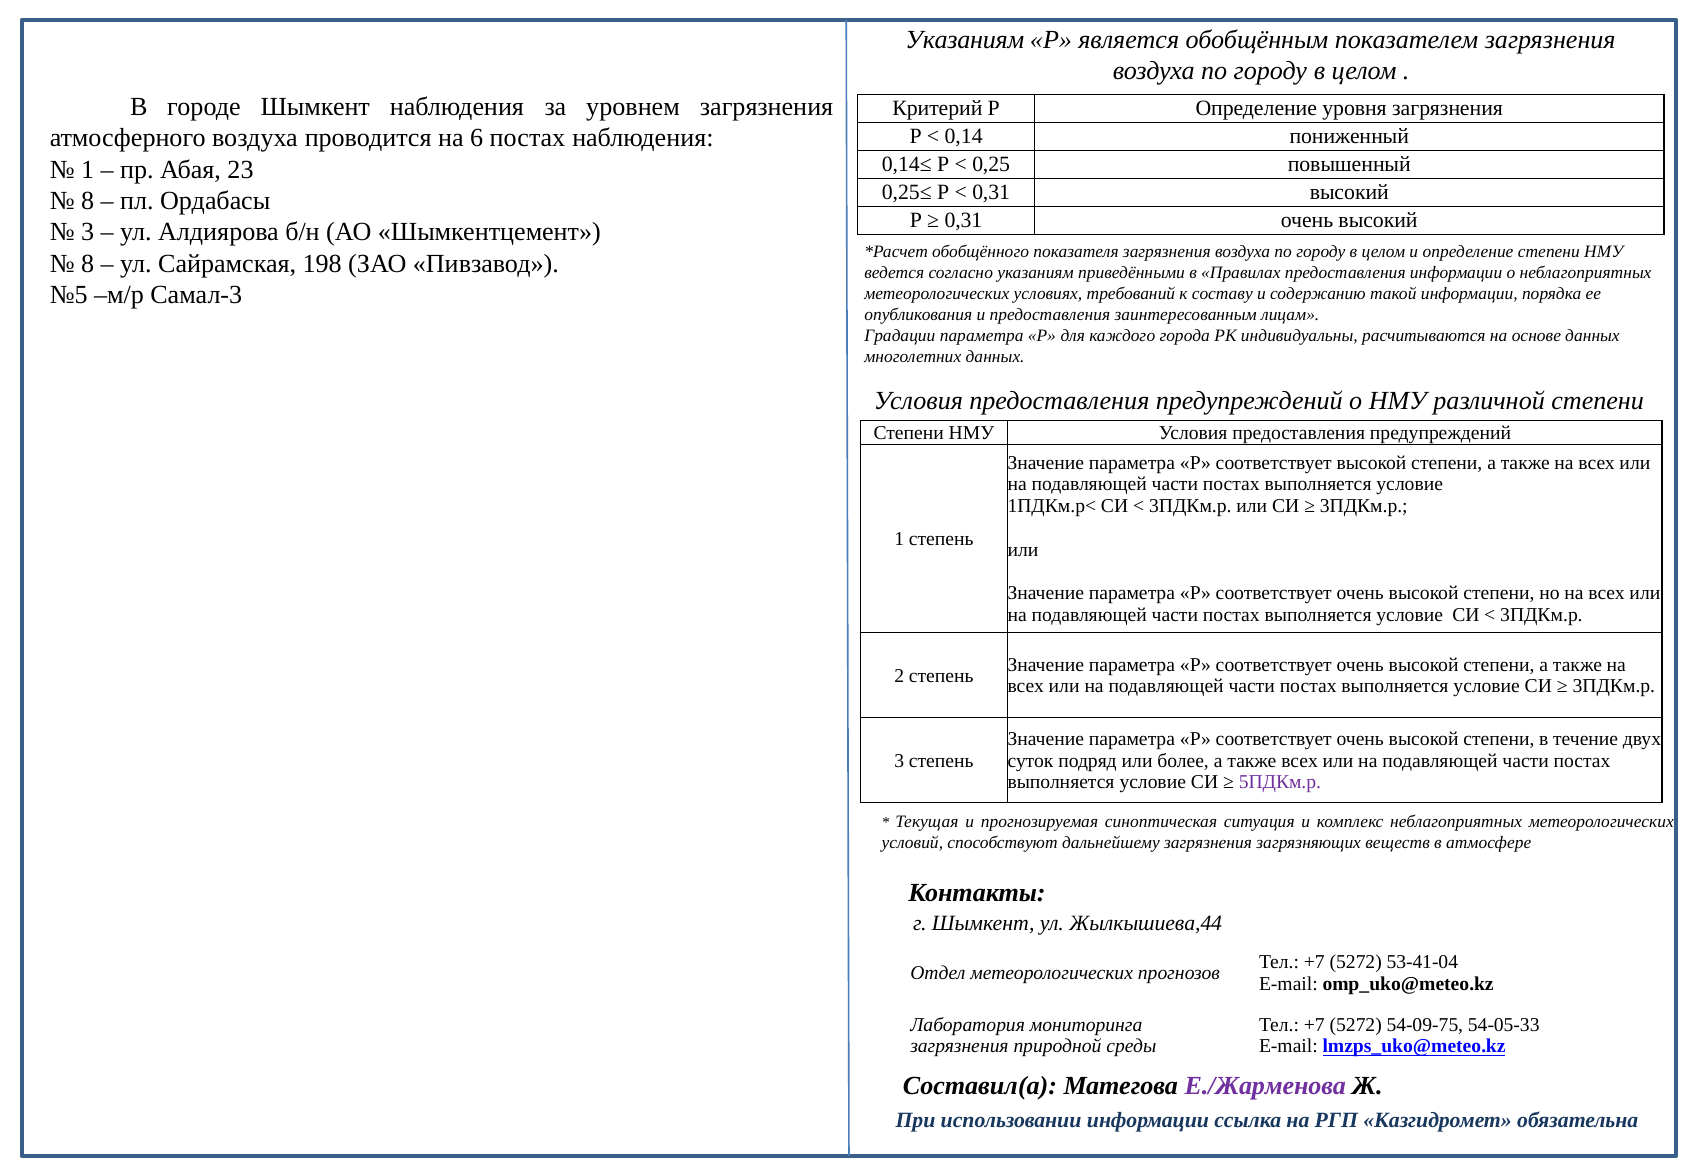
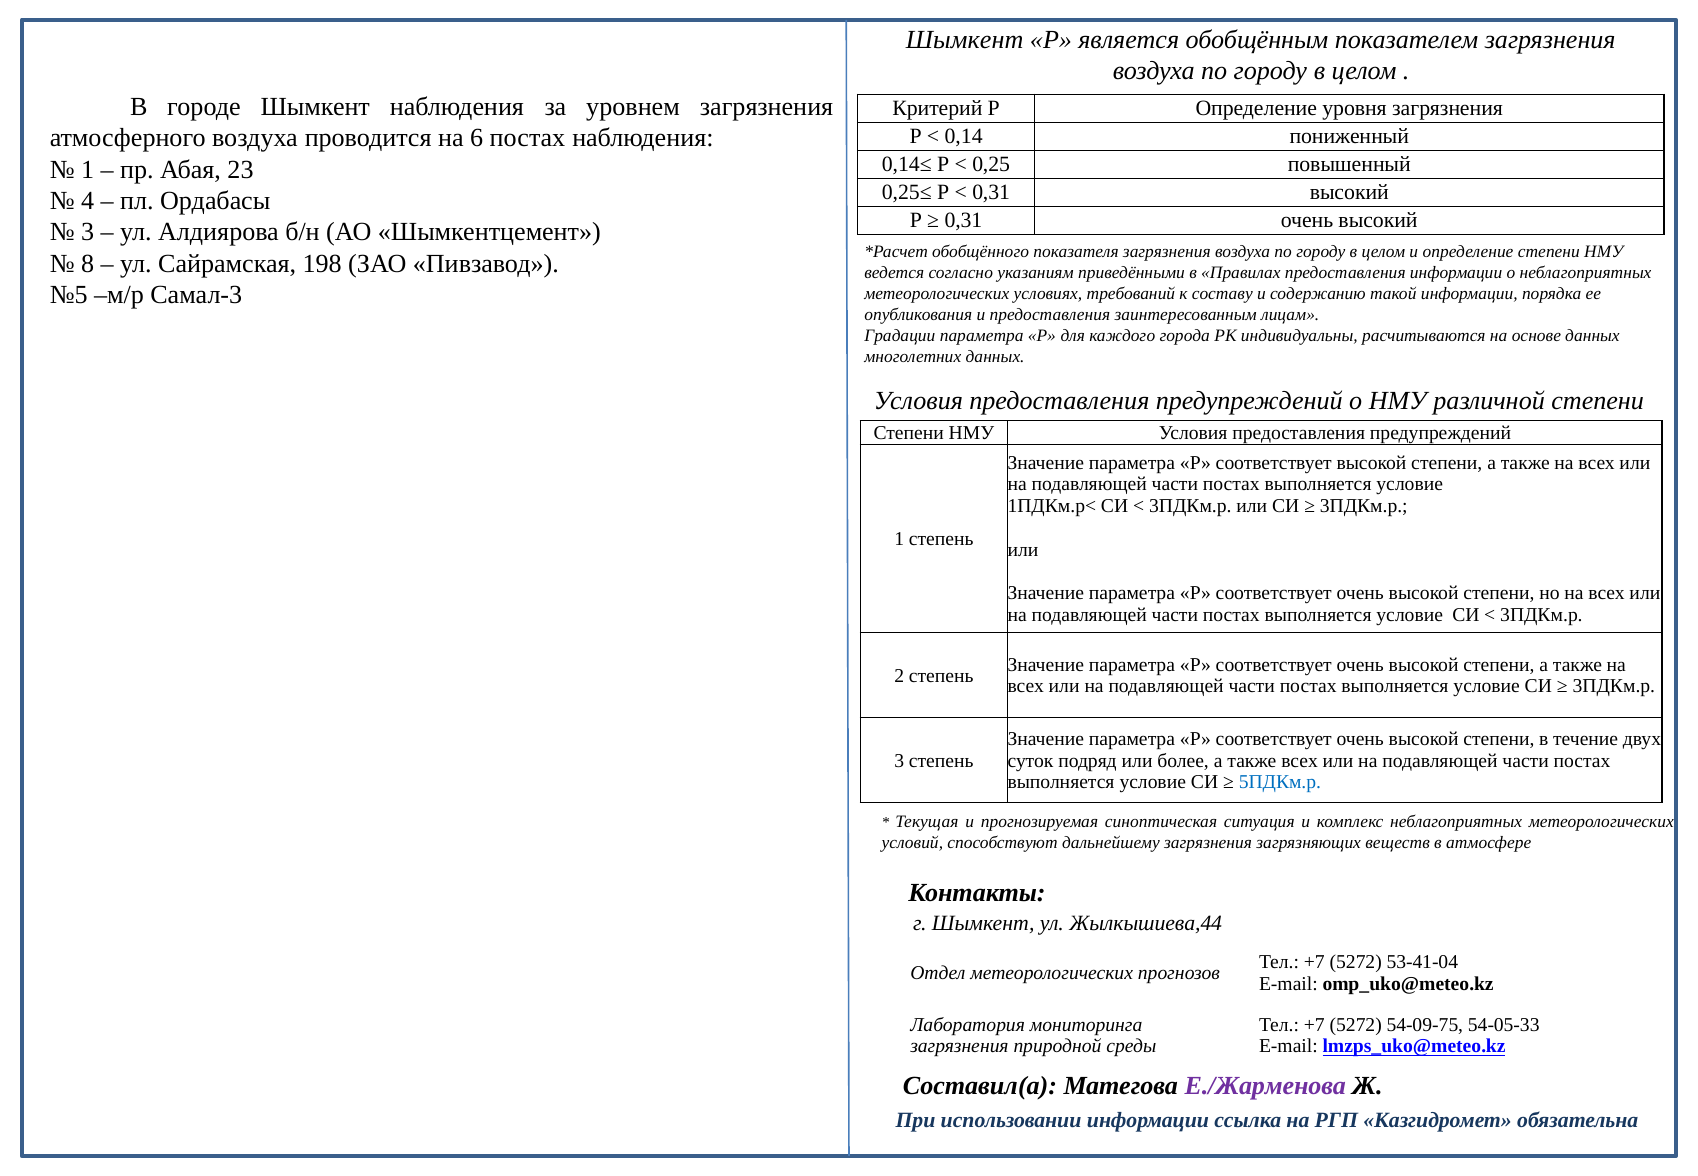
Указаниям at (965, 40): Указаниям -> Шымкент
8 at (88, 201): 8 -> 4
5ПДКм.р colour: purple -> blue
